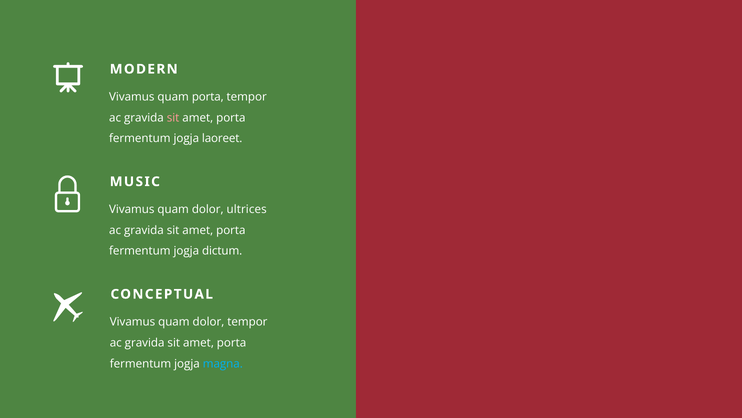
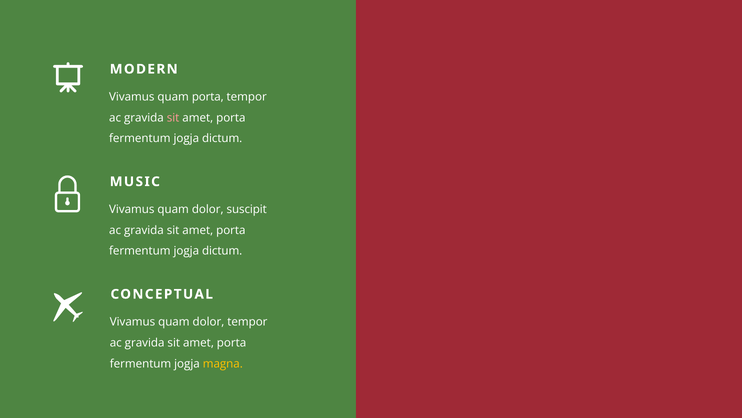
laoreet at (222, 138): laoreet -> dictum
ultrices: ultrices -> suscipit
magna colour: light blue -> yellow
